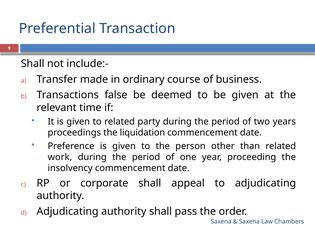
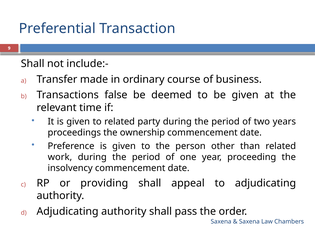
liquidation: liquidation -> ownership
corporate: corporate -> providing
